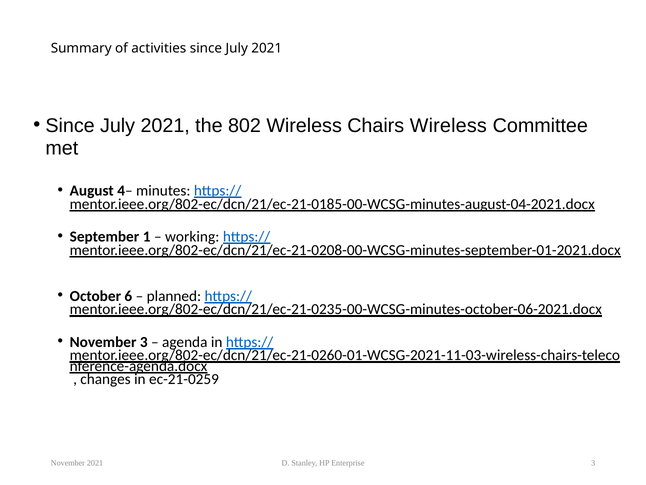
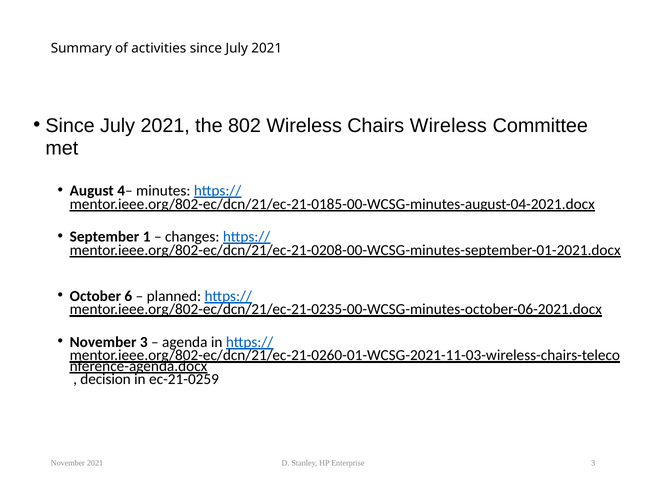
working: working -> changes
changes: changes -> decision
